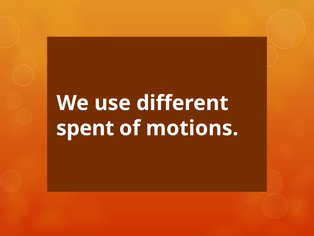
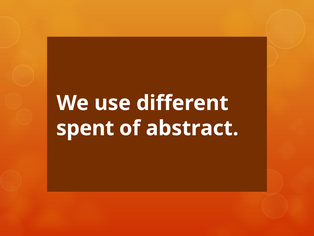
motions: motions -> abstract
